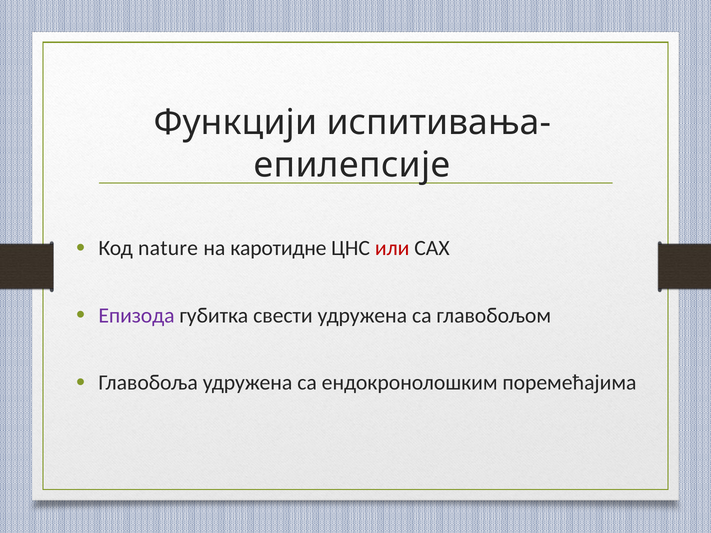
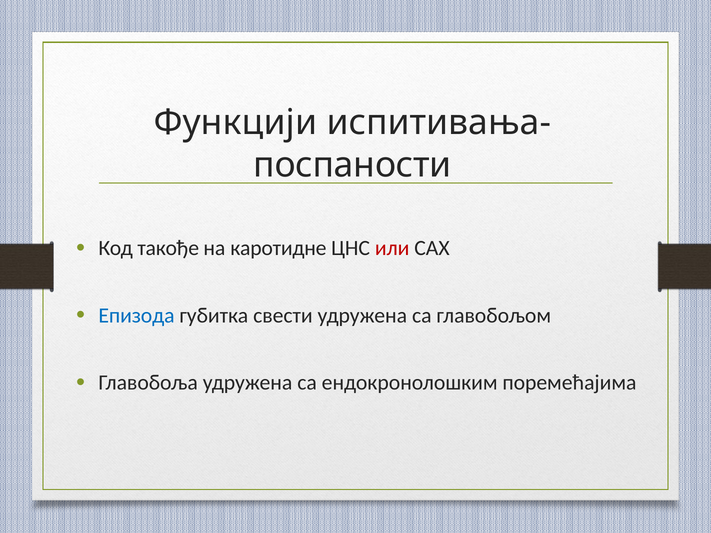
епилепсије: епилепсије -> поспаности
nature: nature -> такође
Епизода colour: purple -> blue
